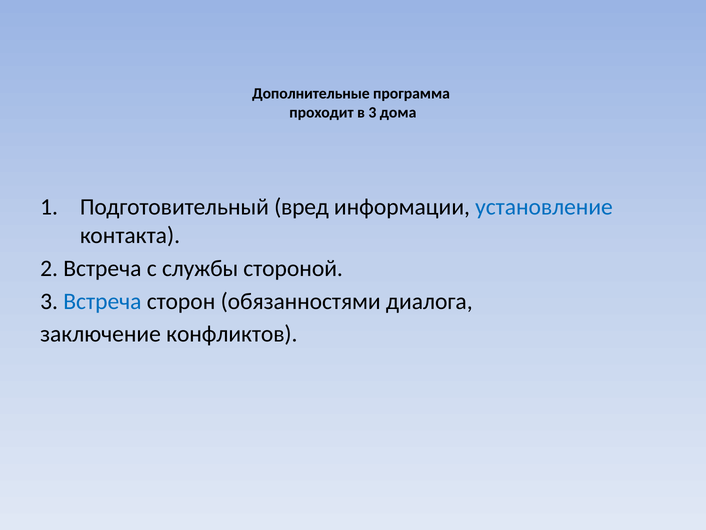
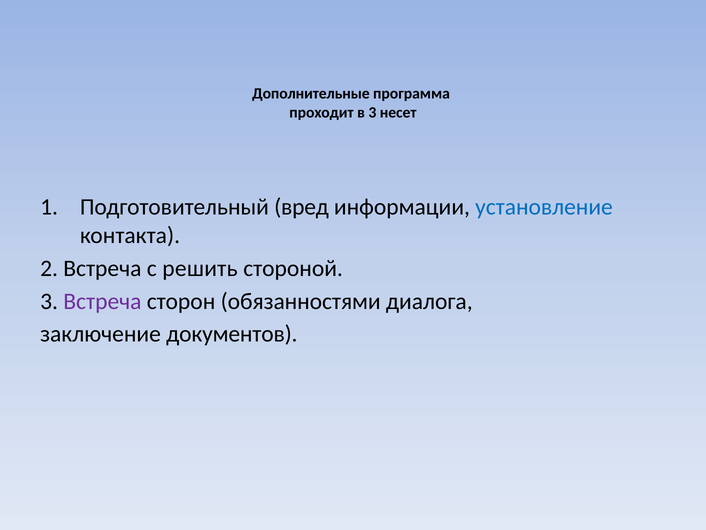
дома: дома -> несет
службы: службы -> решить
Встреча at (102, 301) colour: blue -> purple
конфликтов: конфликтов -> документов
